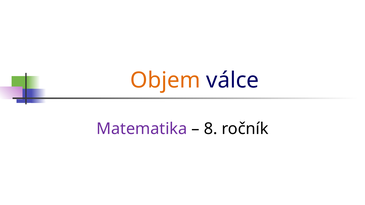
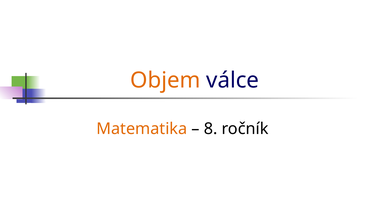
Matematika colour: purple -> orange
